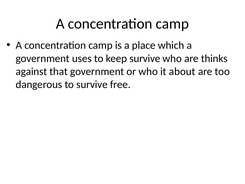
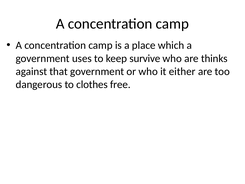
about: about -> either
to survive: survive -> clothes
